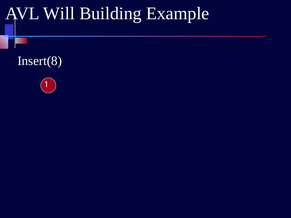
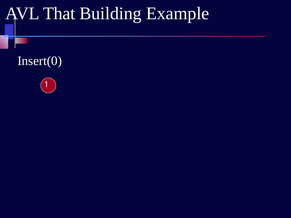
Will: Will -> That
Insert(8: Insert(8 -> Insert(0
